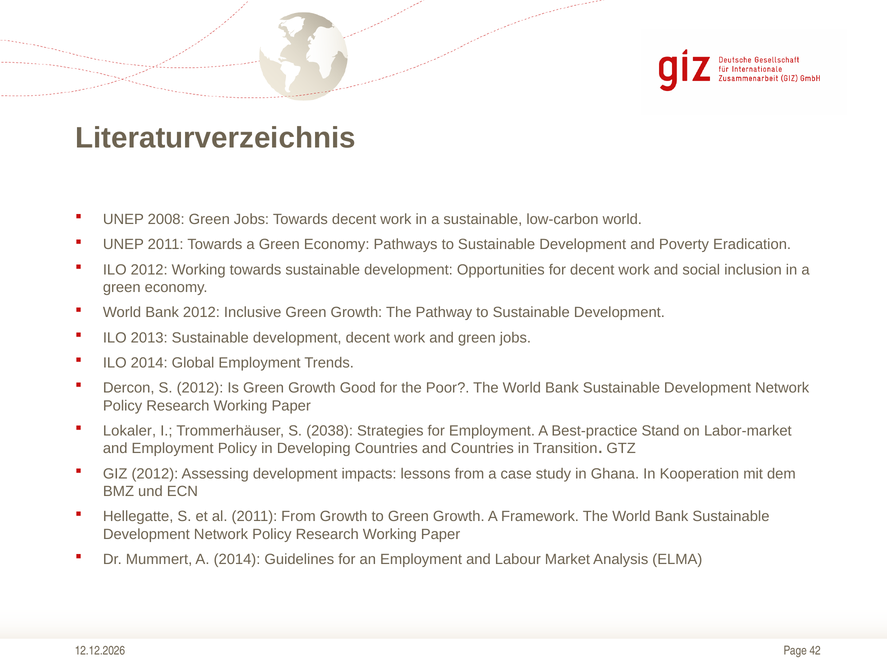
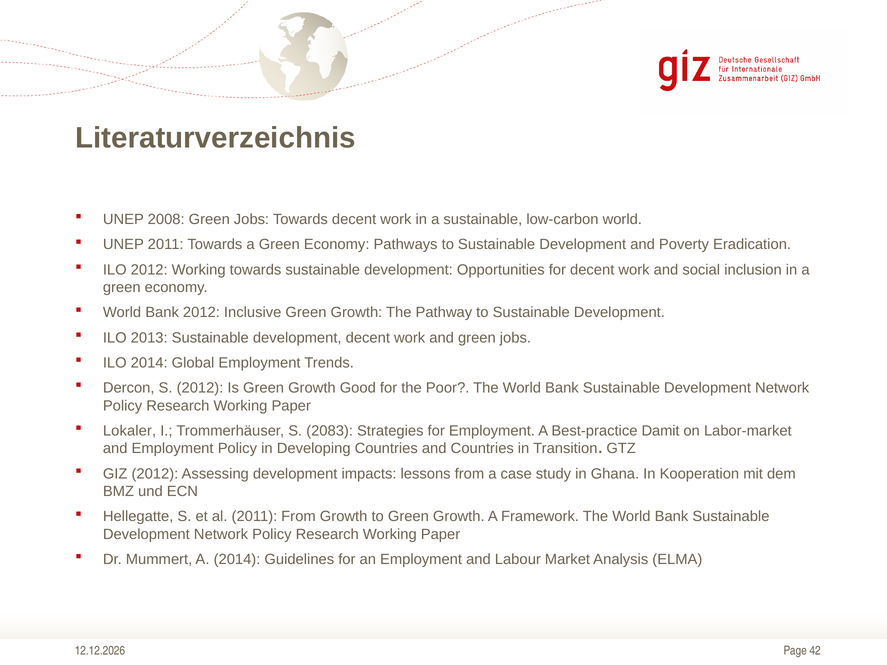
2038: 2038 -> 2083
Stand: Stand -> Damit
